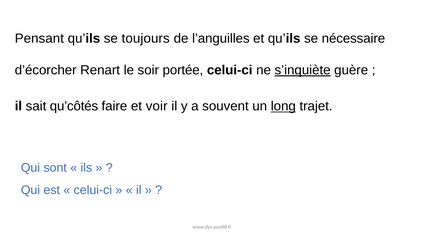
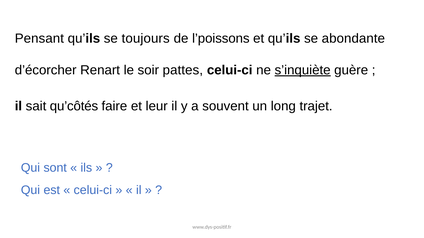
l’anguilles: l’anguilles -> l’poissons
nécessaire: nécessaire -> abondante
portée: portée -> pattes
voir: voir -> leur
long underline: present -> none
